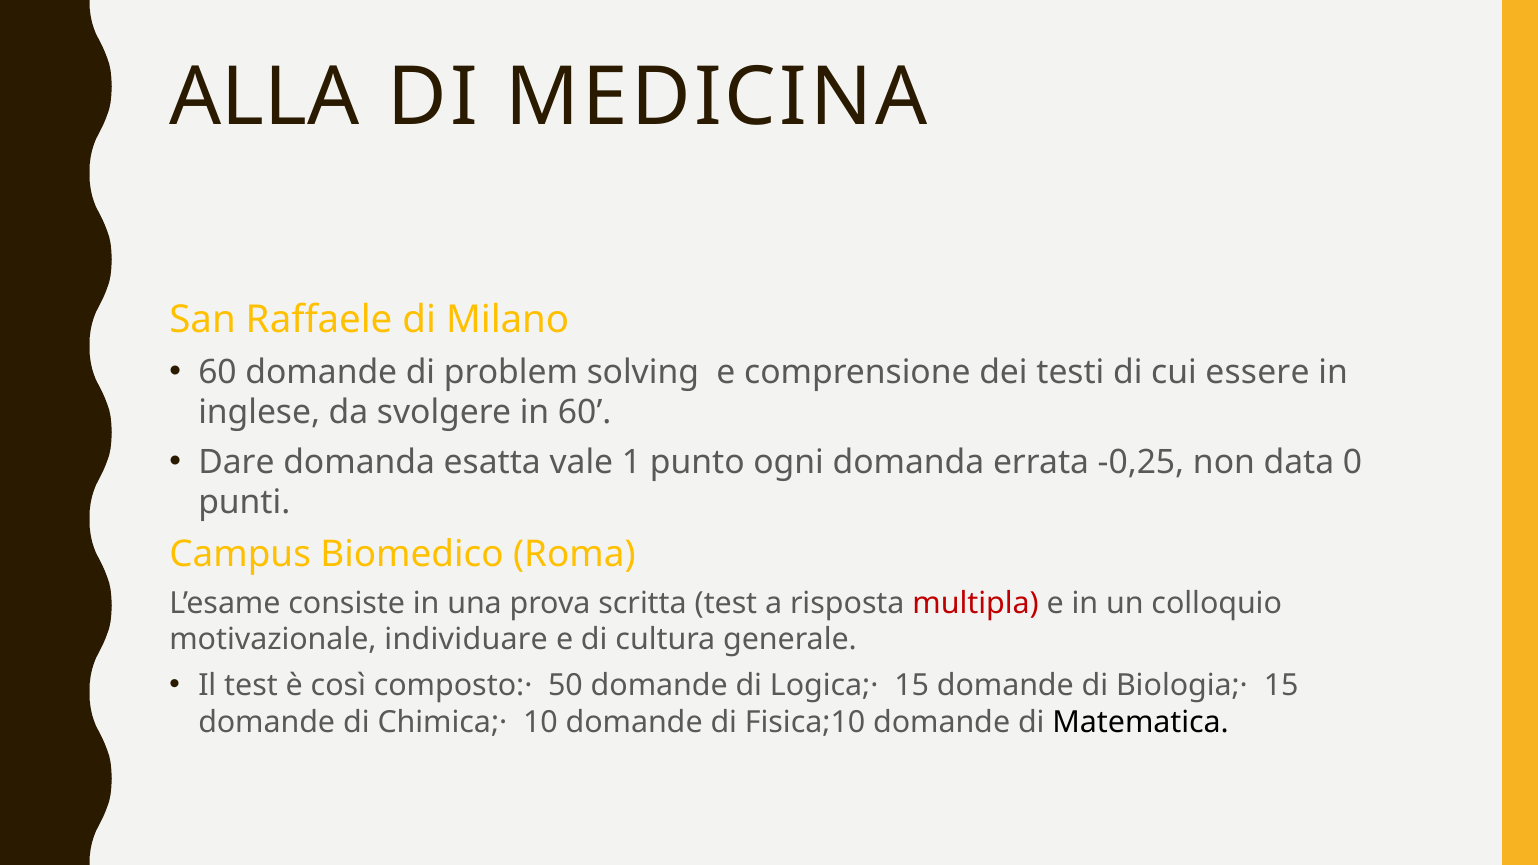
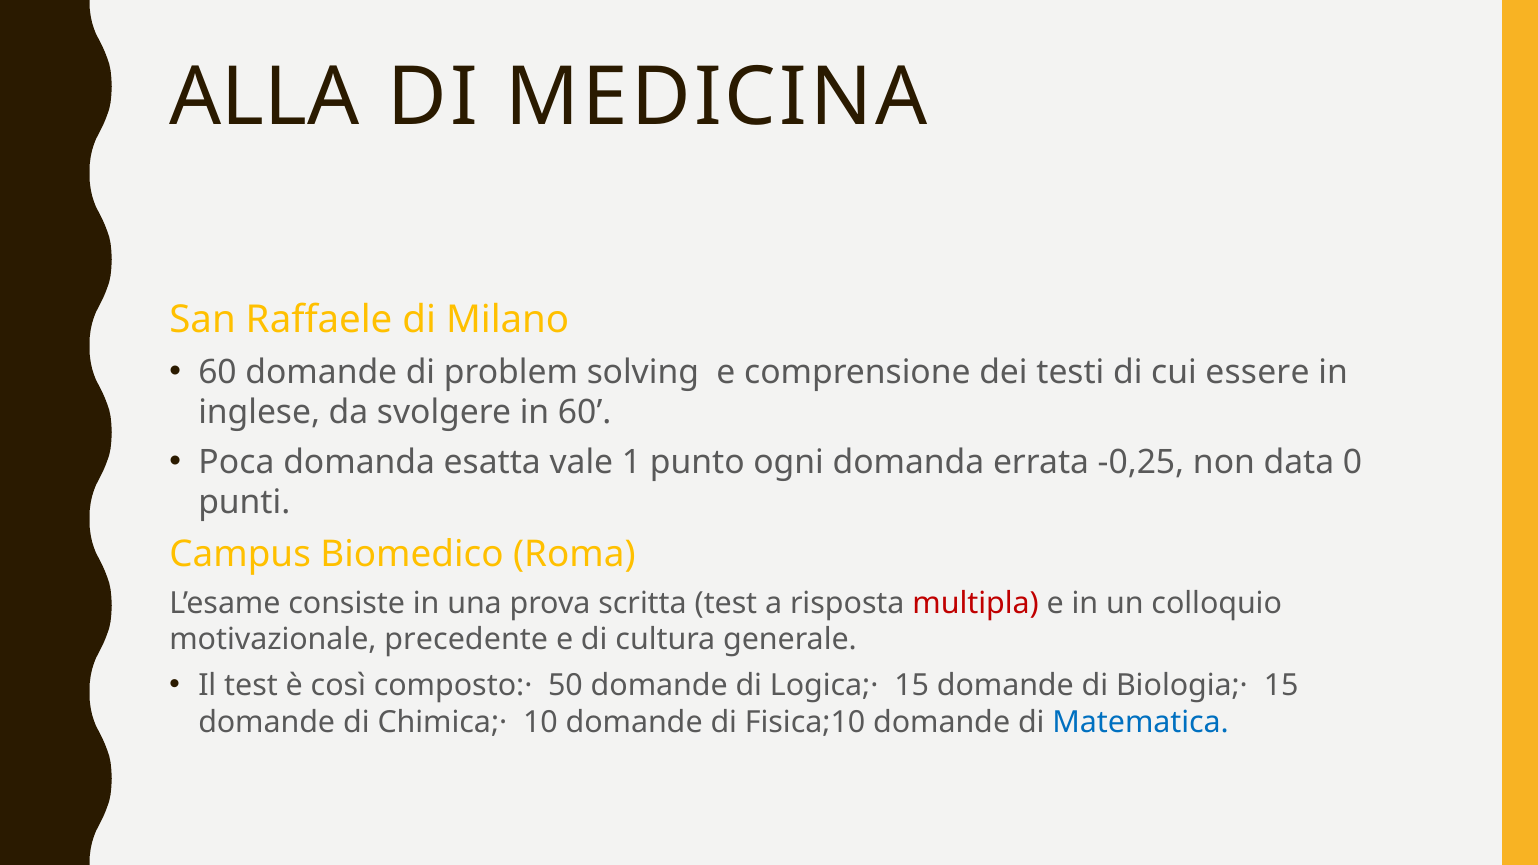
Dare: Dare -> Poca
individuare: individuare -> precedente
Matematica colour: black -> blue
